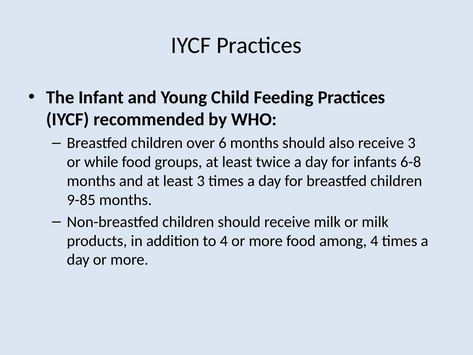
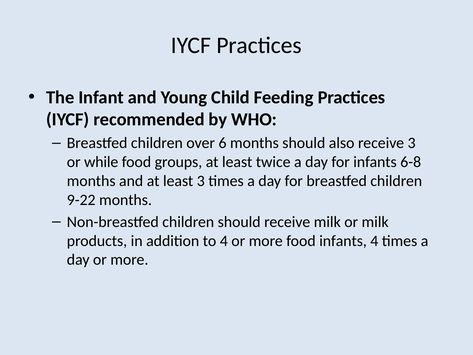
9-85: 9-85 -> 9-22
food among: among -> infants
